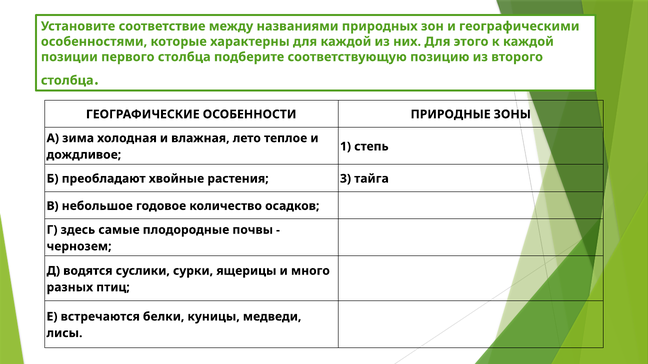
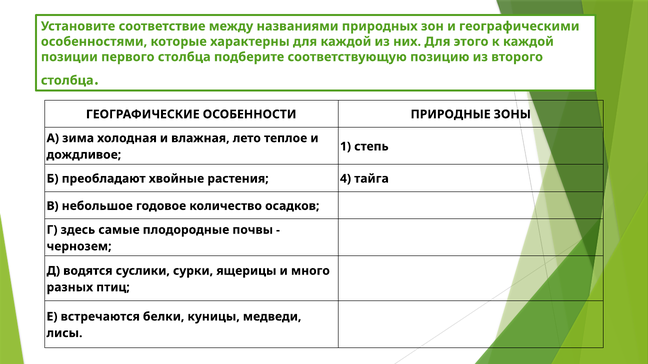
3: 3 -> 4
